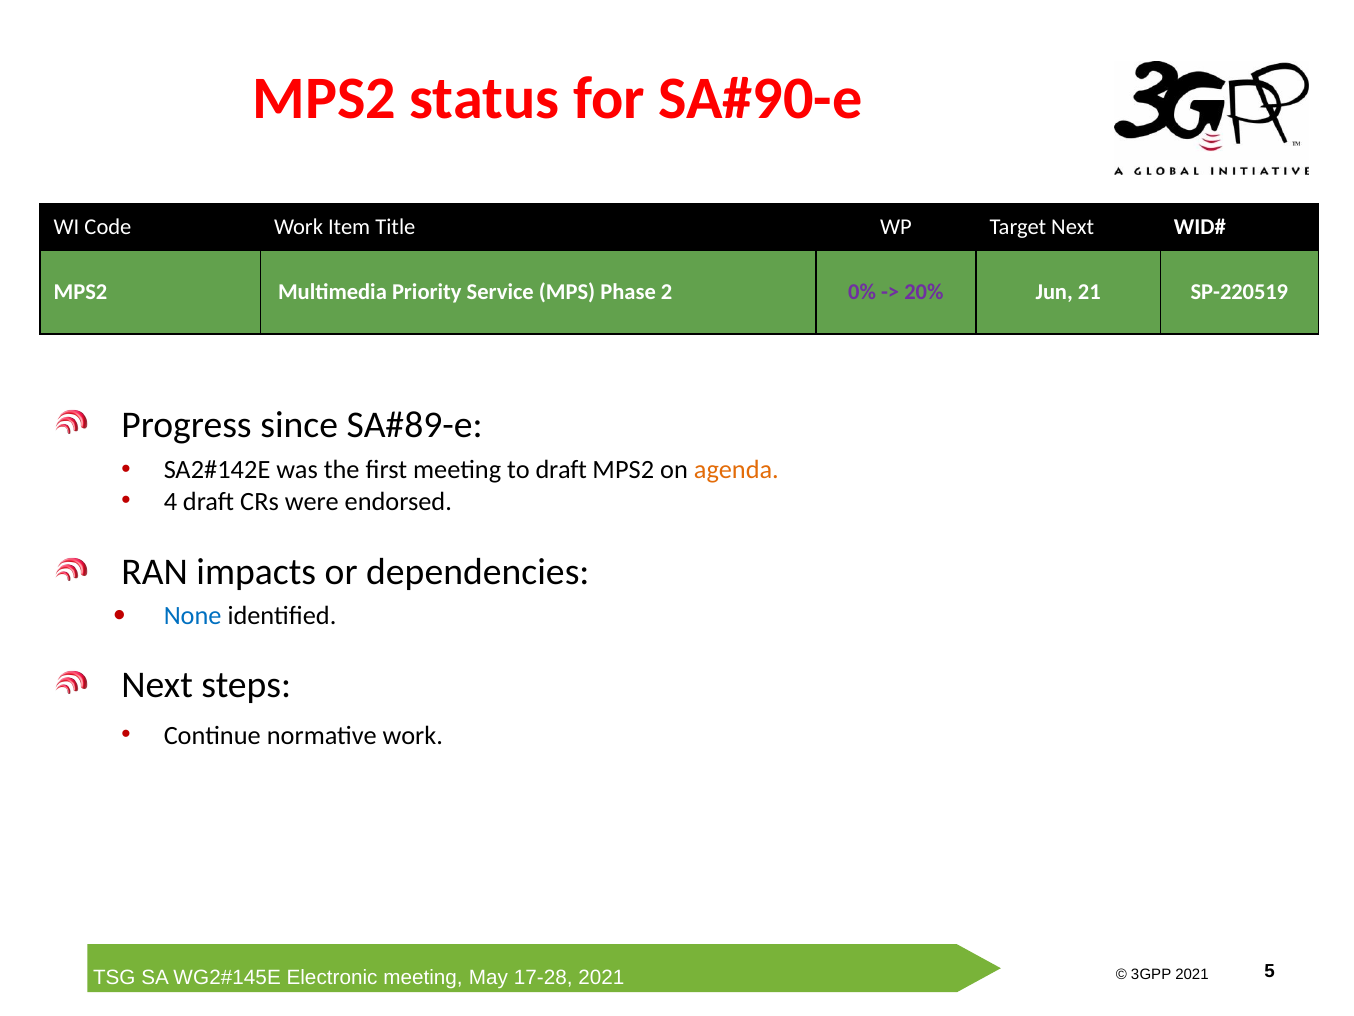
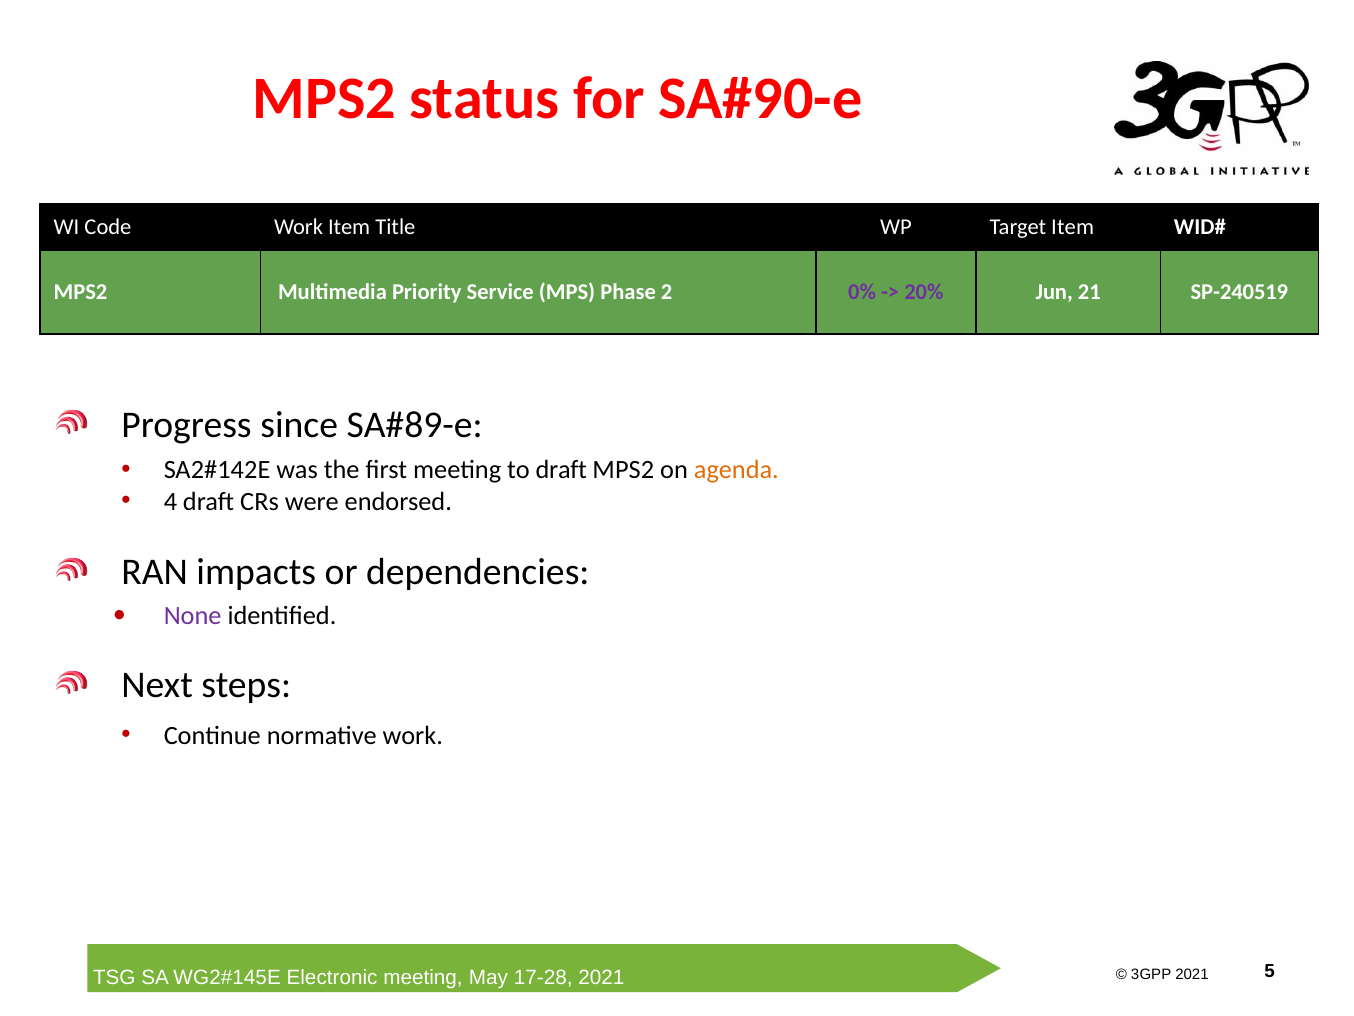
Target Next: Next -> Item
SP-220519: SP-220519 -> SP-240519
None colour: blue -> purple
